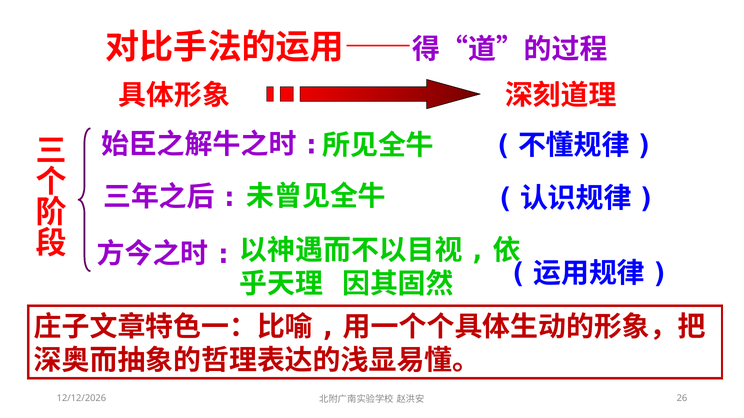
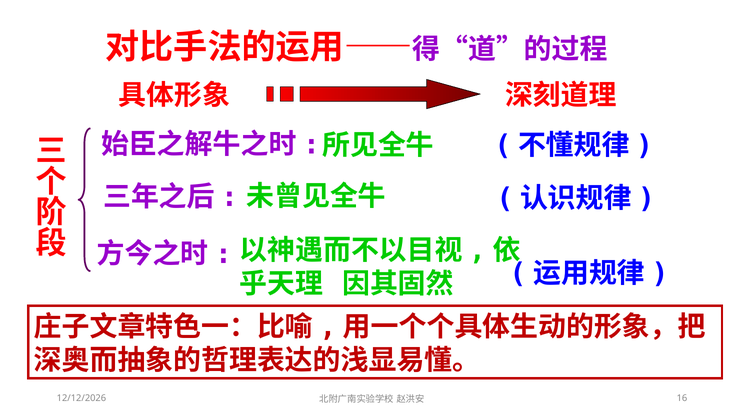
26: 26 -> 16
